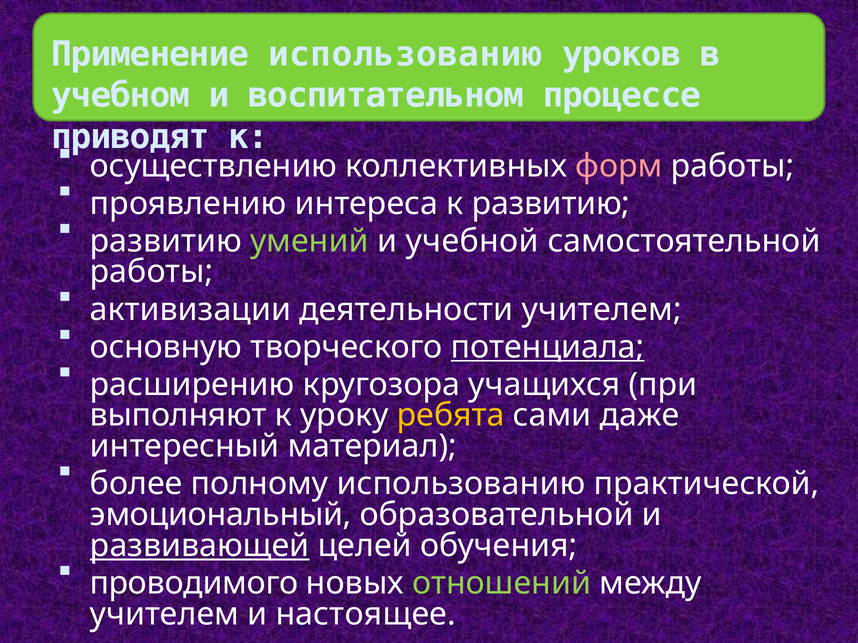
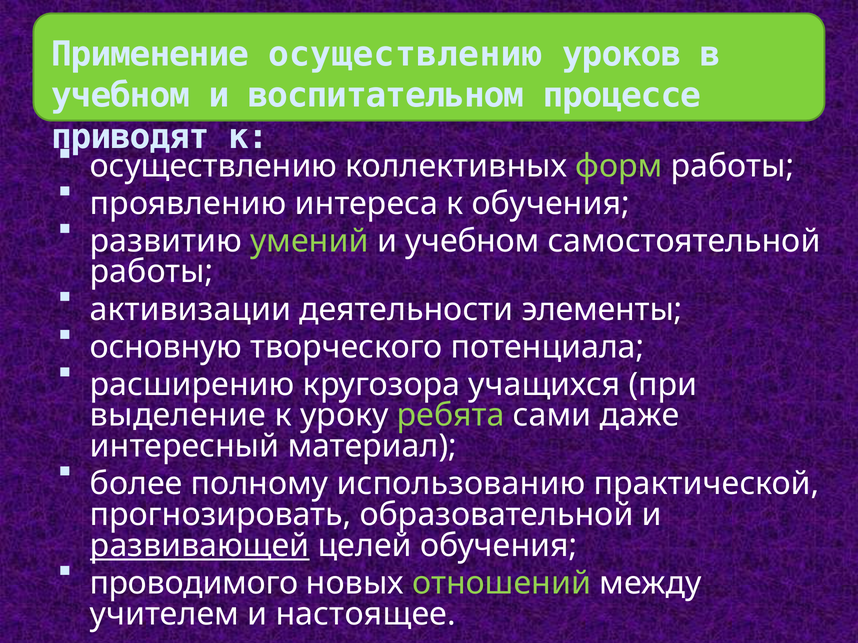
Применение использованию: использованию -> осуществлению
форм colour: pink -> light green
к развитию: развитию -> обучения
и учебной: учебной -> учебном
деятельности учителем: учителем -> элементы
потенциала underline: present -> none
выполняют: выполняют -> выделение
ребята colour: yellow -> light green
эмоциональный: эмоциональный -> прогнозировать
